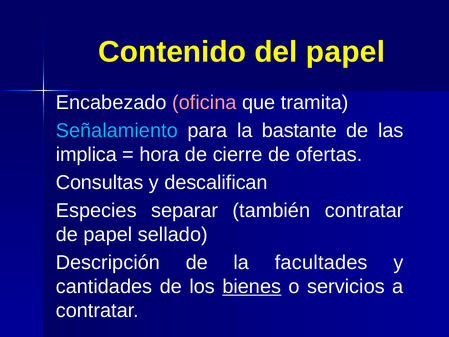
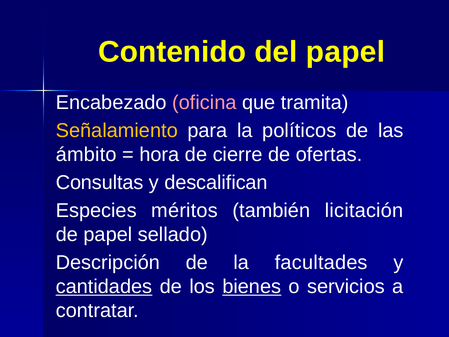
Señalamiento colour: light blue -> yellow
bastante: bastante -> políticos
implica: implica -> ámbito
separar: separar -> méritos
también contratar: contratar -> licitación
cantidades underline: none -> present
